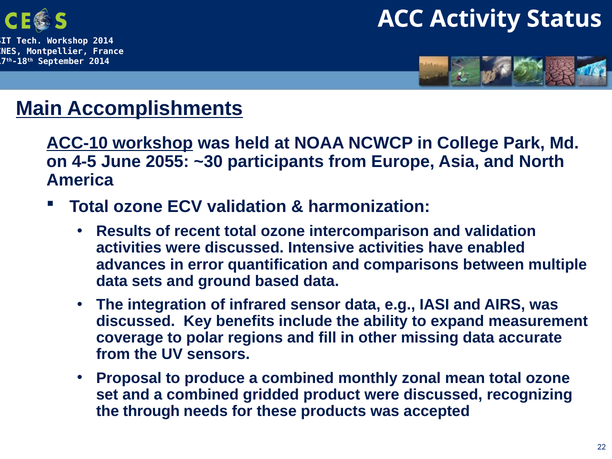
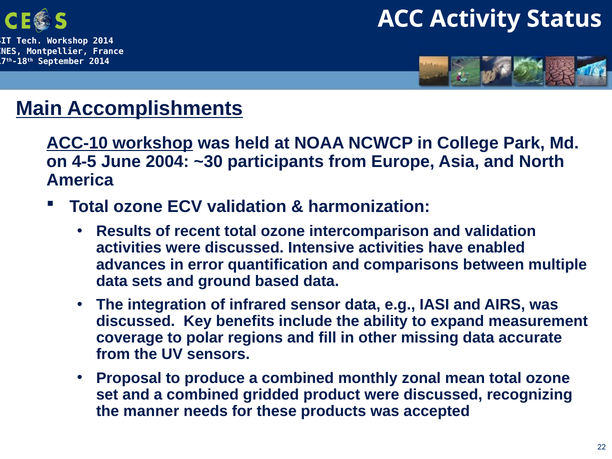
2055: 2055 -> 2004
through: through -> manner
